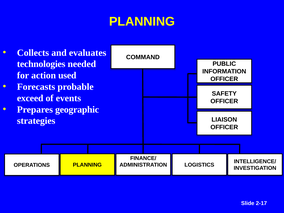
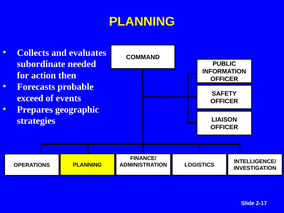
technologies: technologies -> subordinate
used: used -> then
